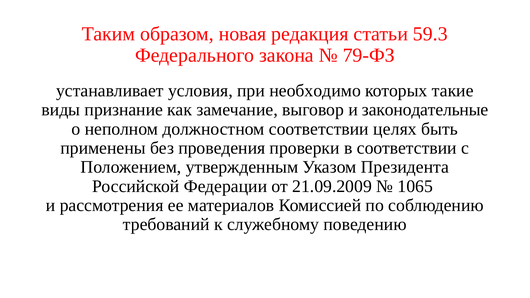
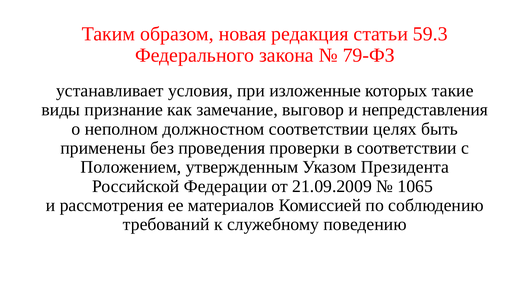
необходимо: необходимо -> изложенные
законодательные: законодательные -> непредставления
